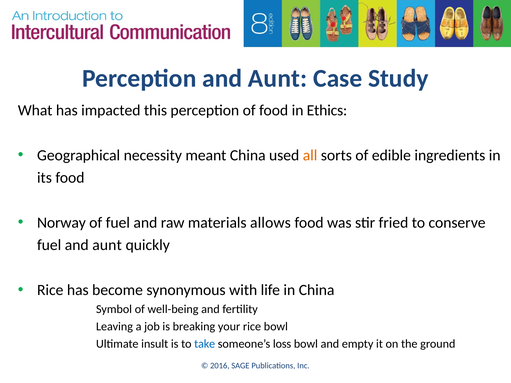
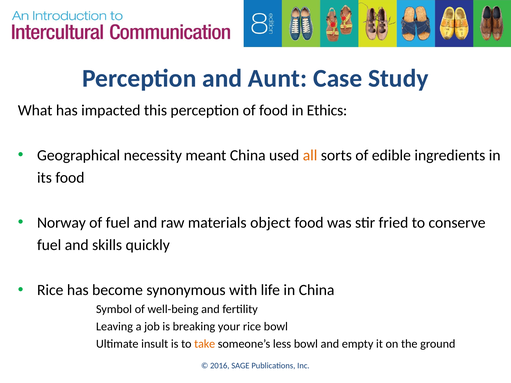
allows: allows -> object
fuel and aunt: aunt -> skills
take colour: blue -> orange
loss: loss -> less
